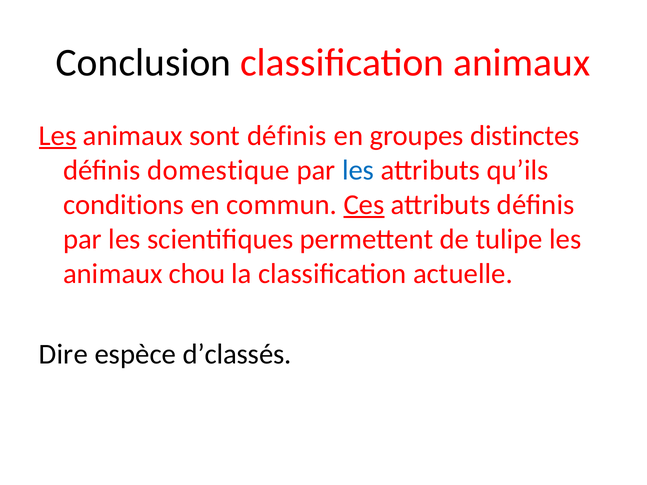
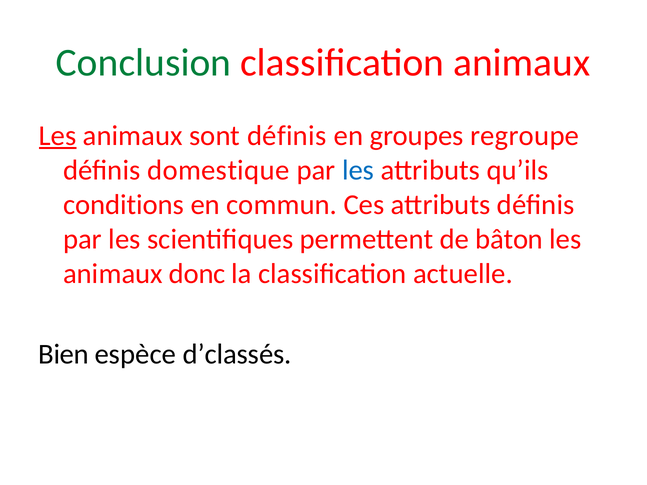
Conclusion colour: black -> green
distinctes: distinctes -> regroupe
Ces underline: present -> none
tulipe: tulipe -> bâton
chou: chou -> donc
Dire: Dire -> Bien
